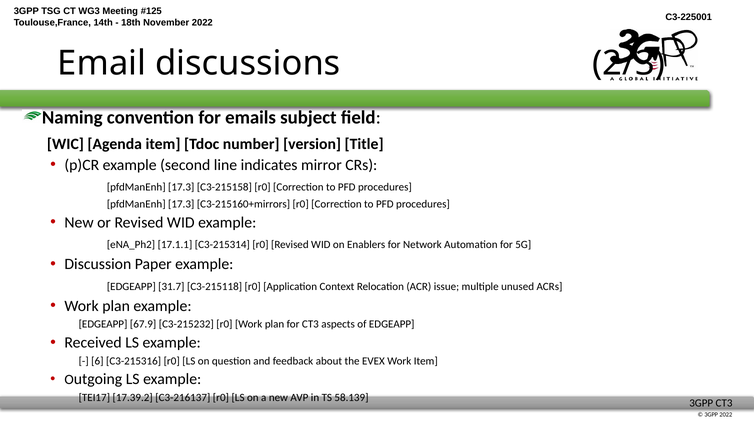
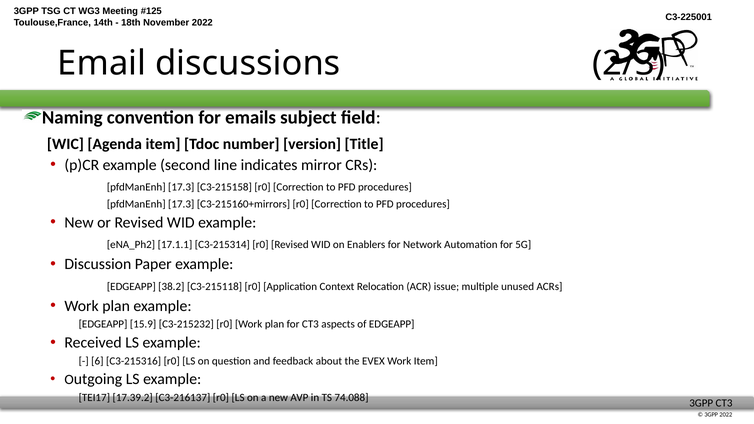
31.7: 31.7 -> 38.2
67.9: 67.9 -> 15.9
58.139: 58.139 -> 74.088
